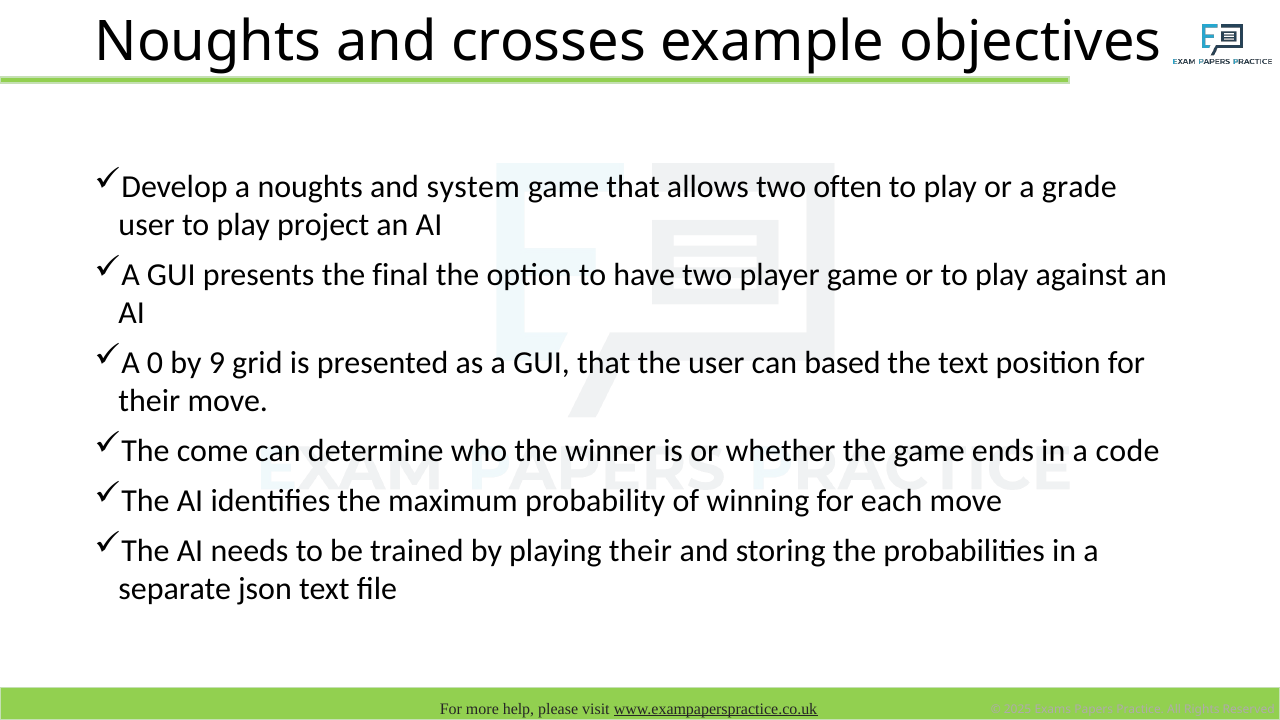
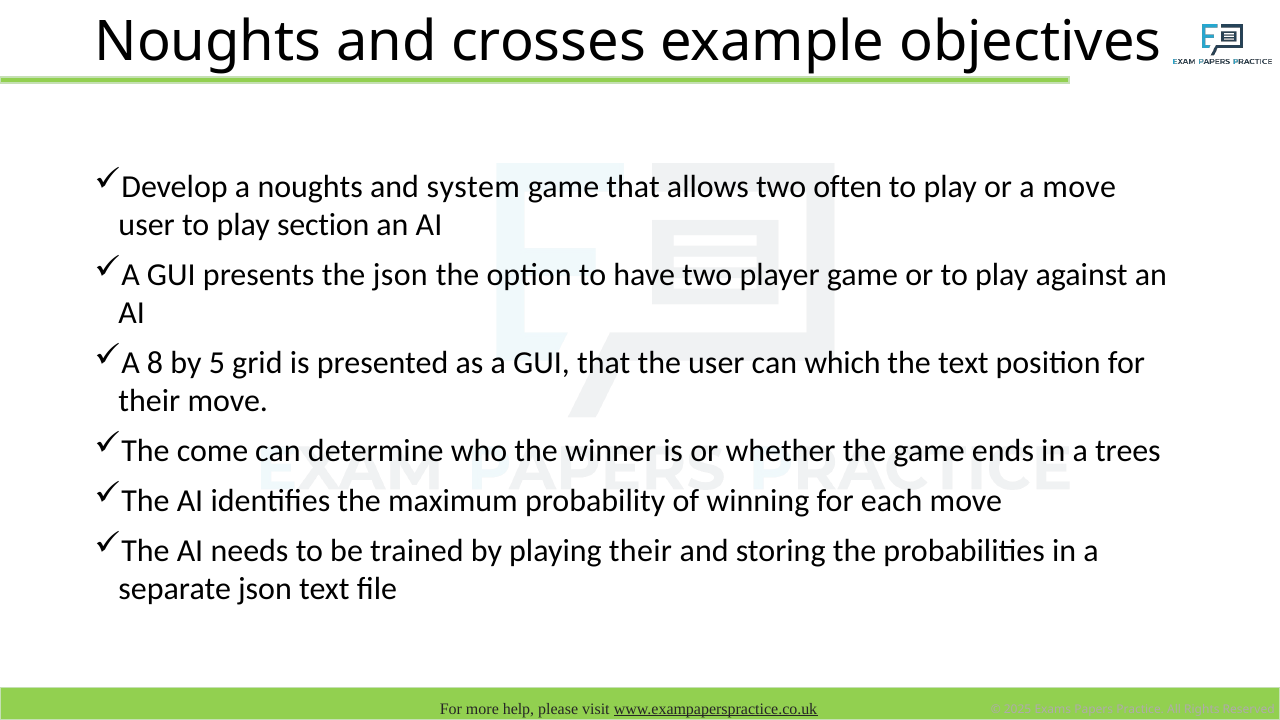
a grade: grade -> move
project: project -> section
the final: final -> json
0: 0 -> 8
9: 9 -> 5
based: based -> which
code: code -> trees
